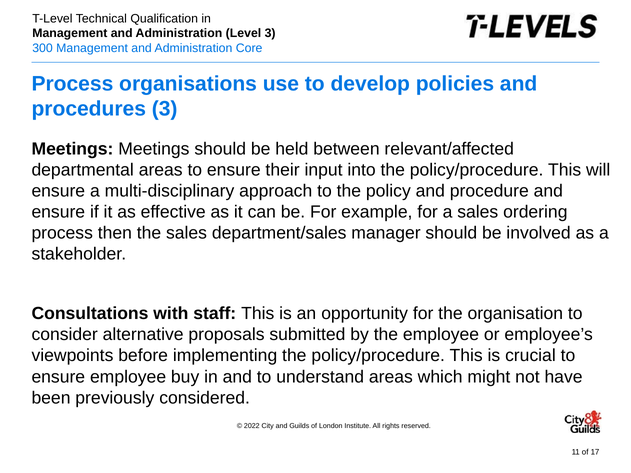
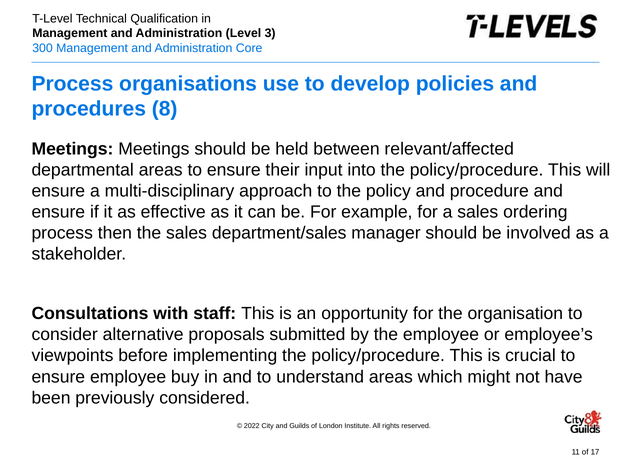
procedures 3: 3 -> 8
